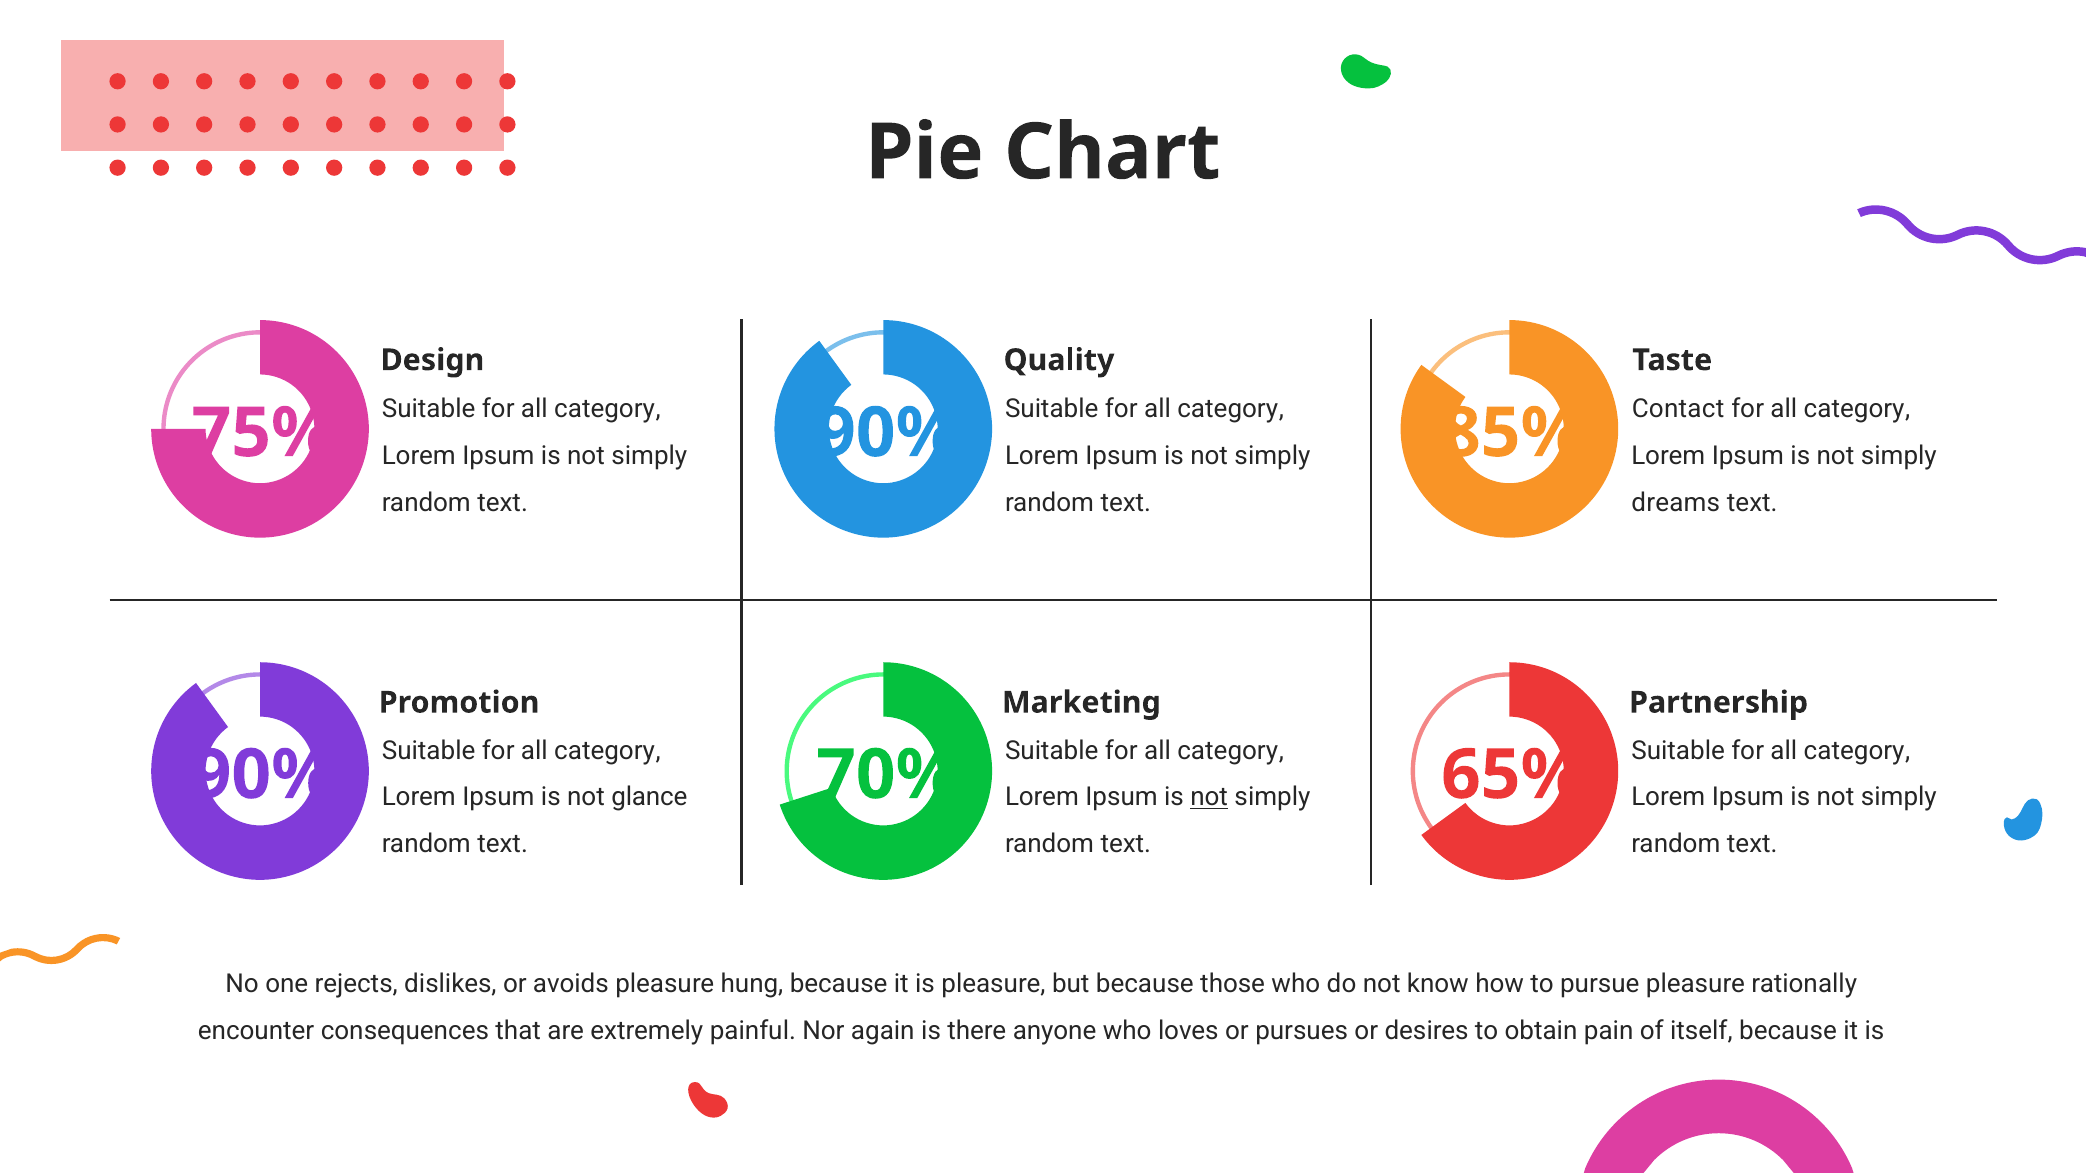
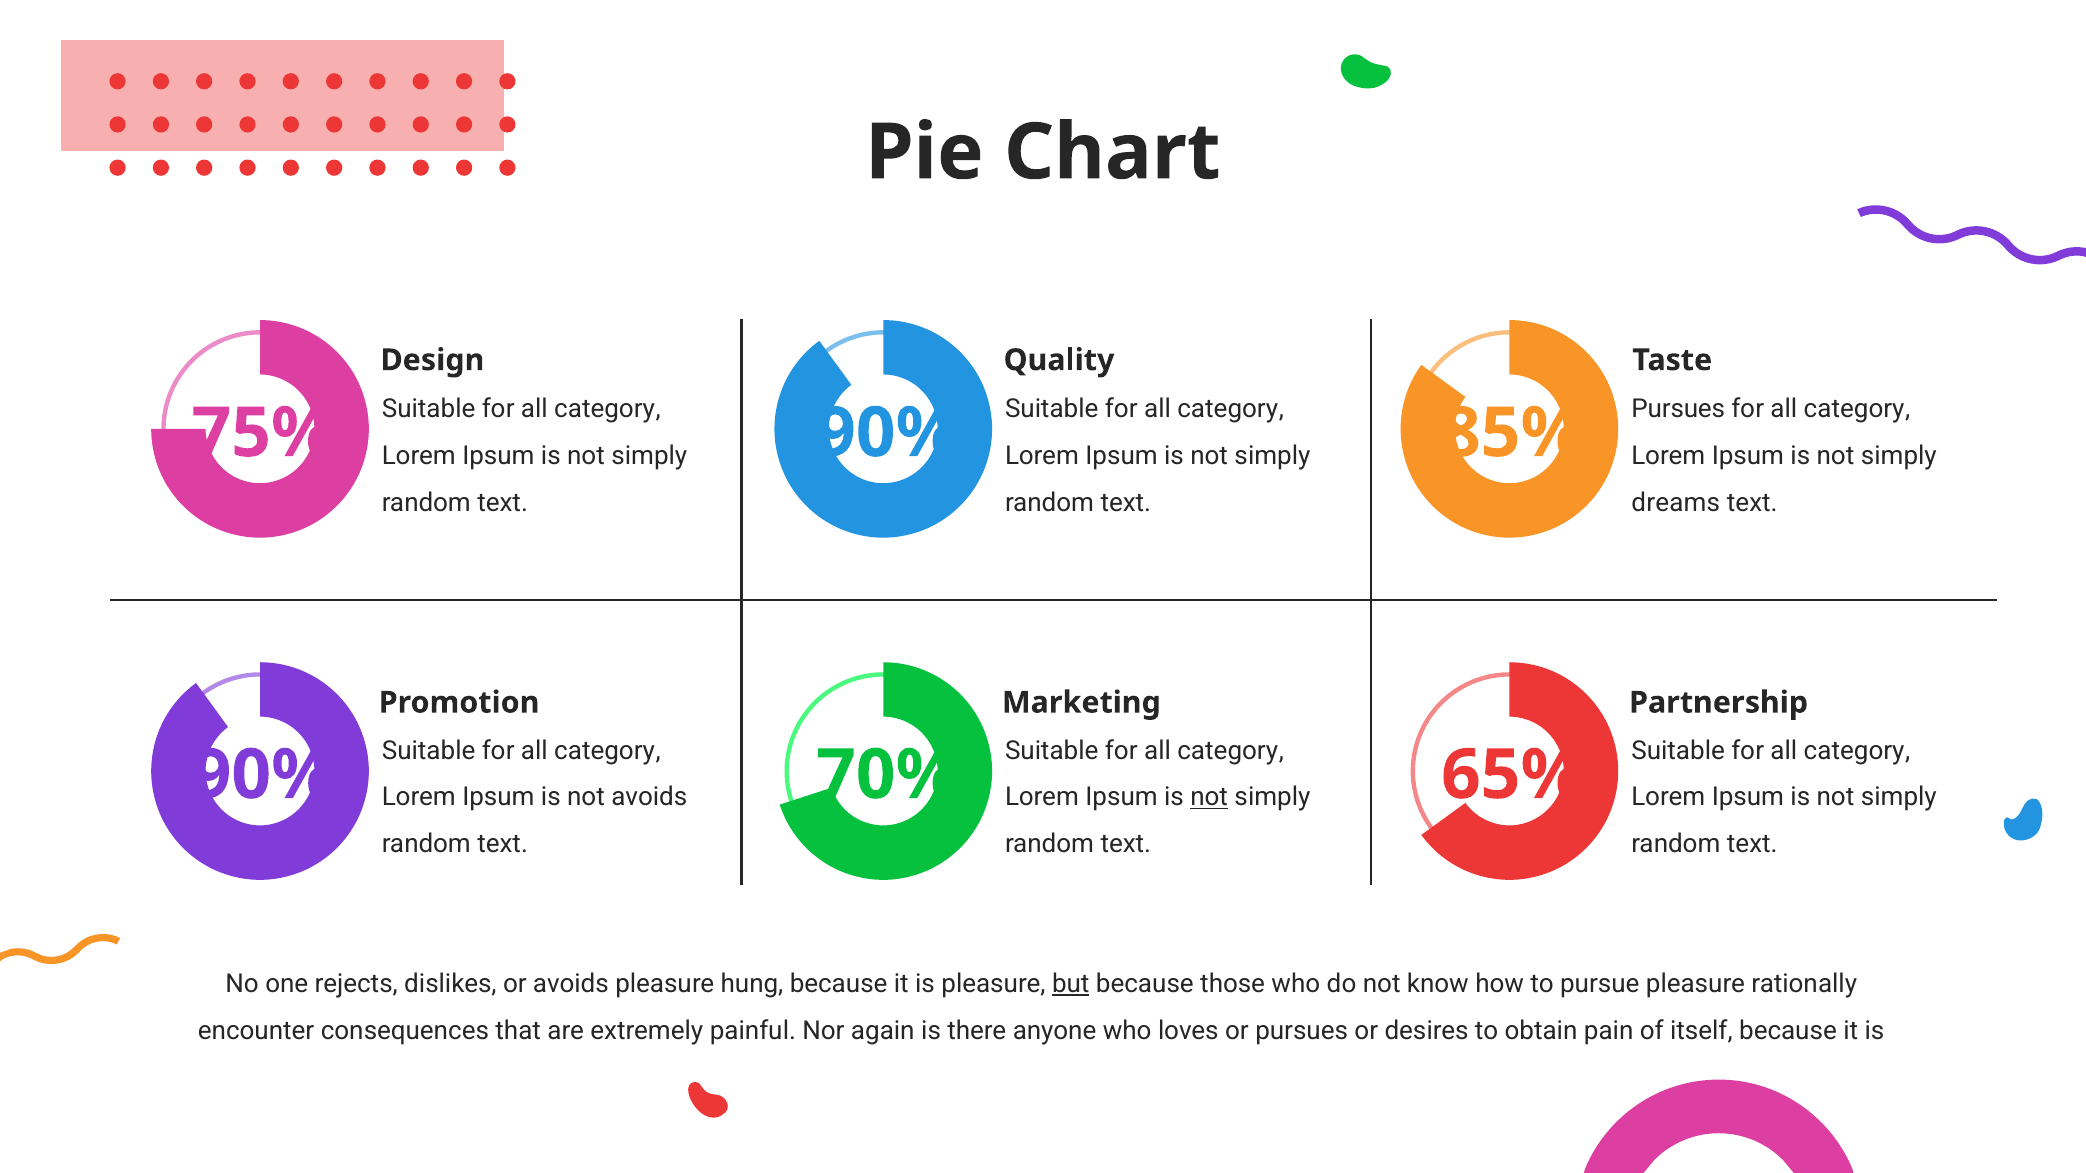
Contact at (1678, 409): Contact -> Pursues
not glance: glance -> avoids
but underline: none -> present
